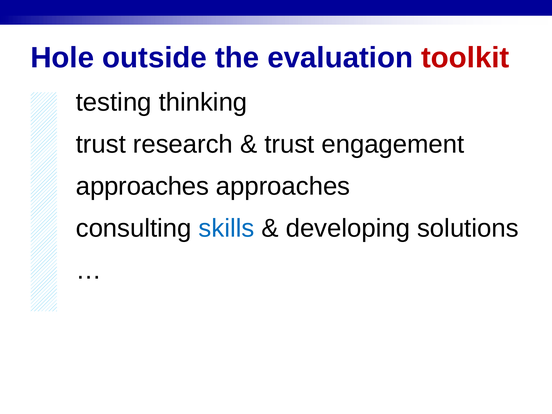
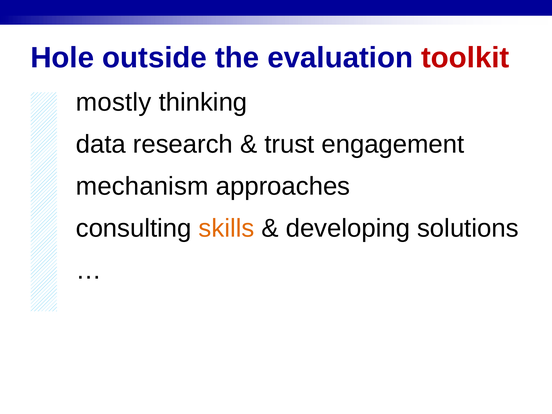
testing: testing -> mostly
trust at (101, 144): trust -> data
approaches at (142, 186): approaches -> mechanism
skills colour: blue -> orange
